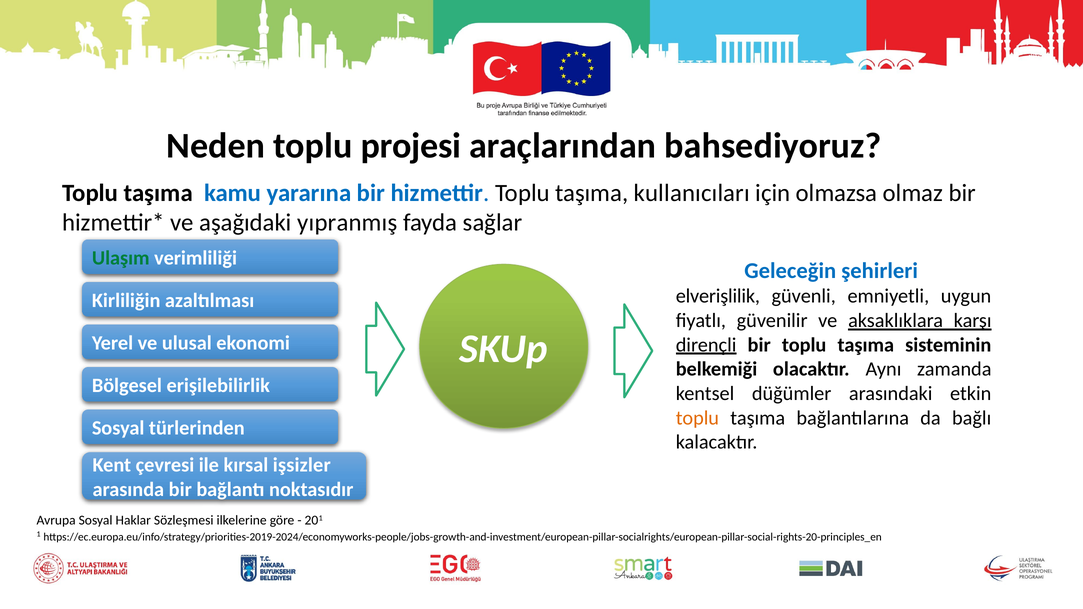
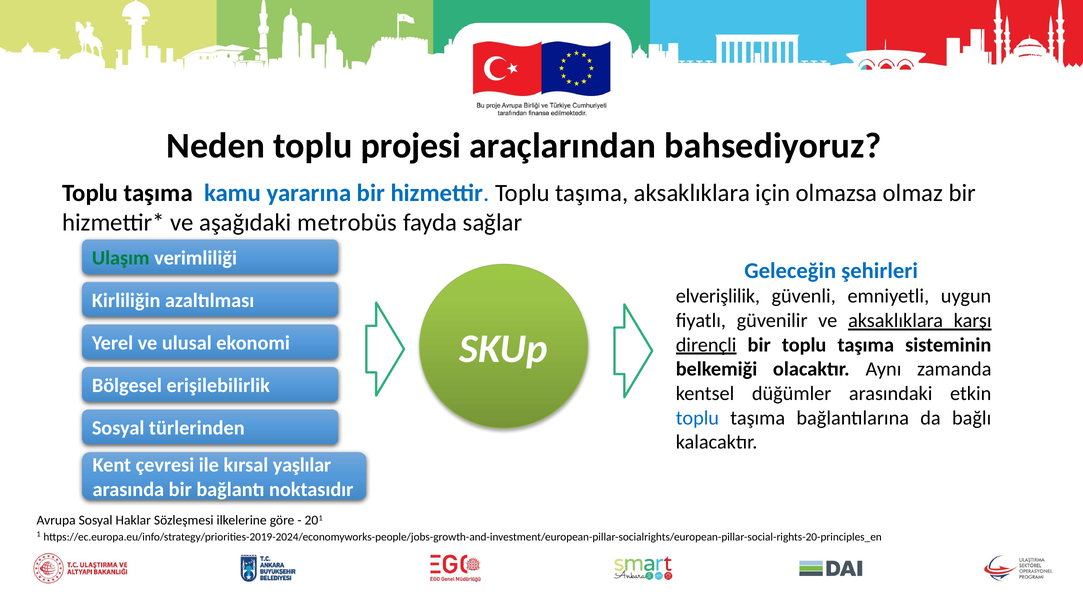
taşıma kullanıcıları: kullanıcıları -> aksaklıklara
yıpranmış: yıpranmış -> metrobüs
toplu at (697, 418) colour: orange -> blue
işsizler: işsizler -> yaşlılar
